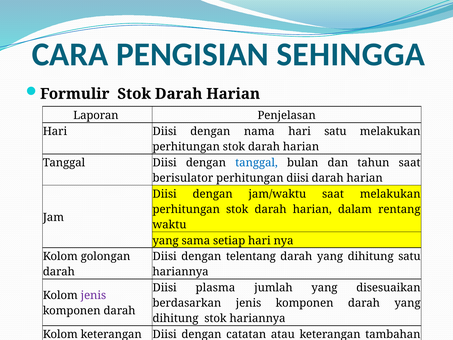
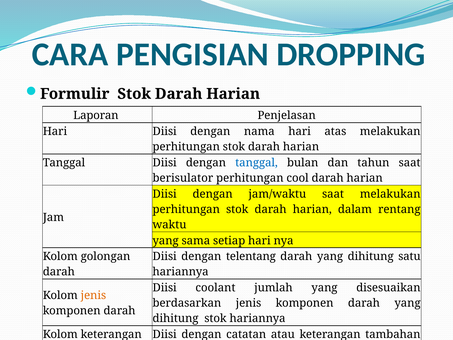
SEHINGGA: SEHINGGA -> DROPPING
hari satu: satu -> atas
perhitungan diisi: diisi -> cool
plasma: plasma -> coolant
jenis at (93, 295) colour: purple -> orange
